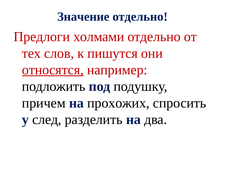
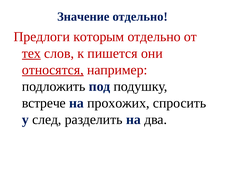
холмами: холмами -> которым
тех underline: none -> present
пишутся: пишутся -> пишется
причем: причем -> встрече
